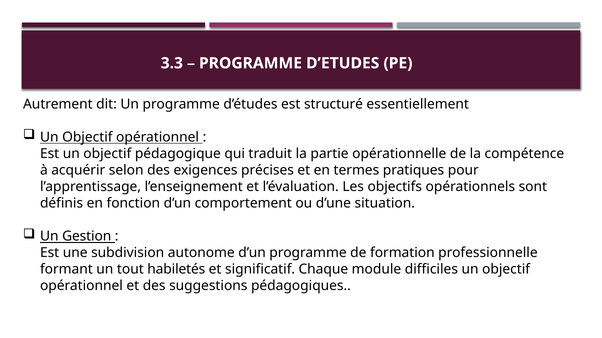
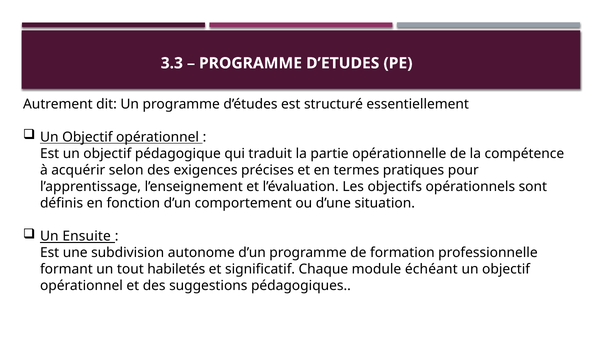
Gestion: Gestion -> Ensuite
difficiles: difficiles -> échéant
